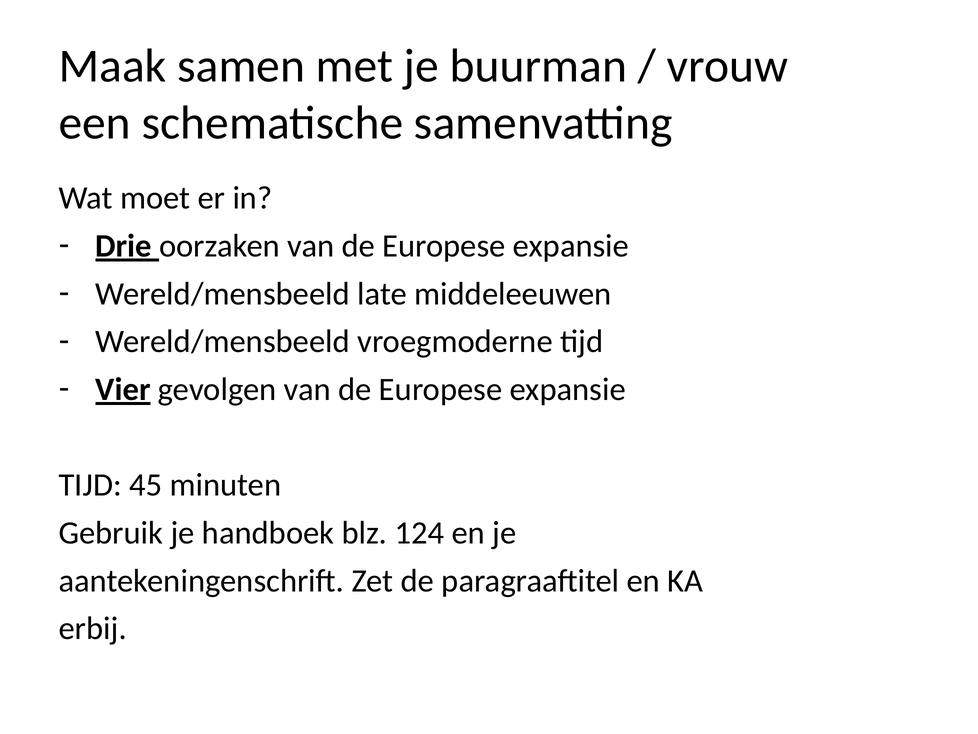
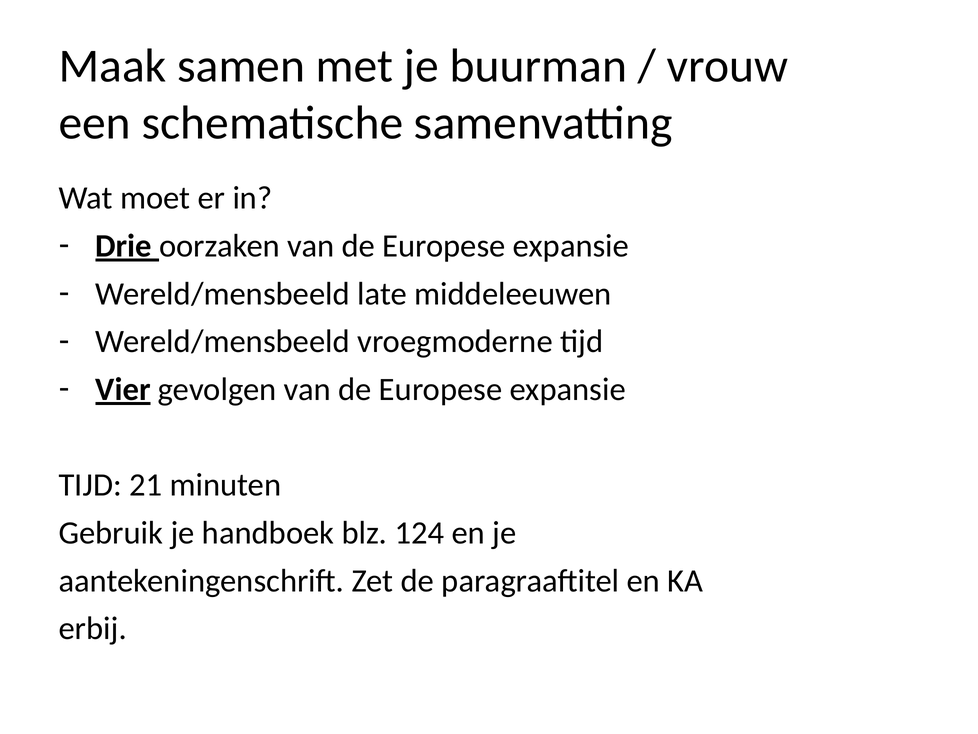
45: 45 -> 21
